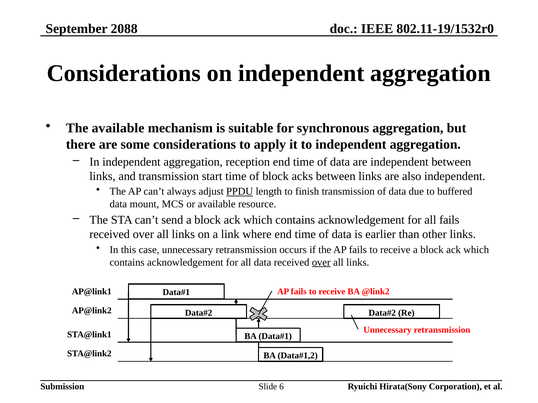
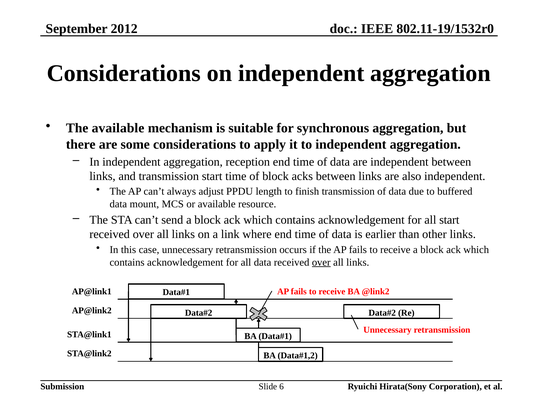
2088: 2088 -> 2012
PPDU underline: present -> none
all fails: fails -> start
